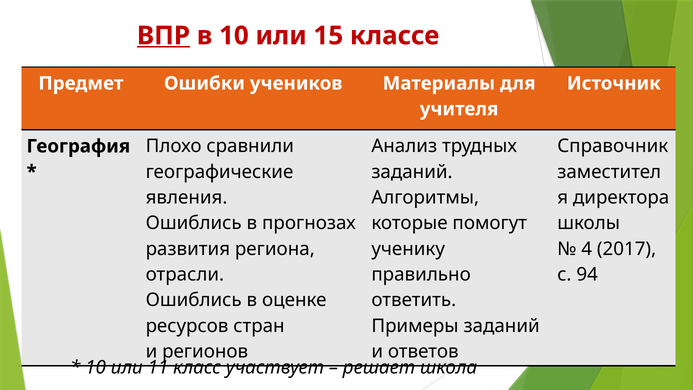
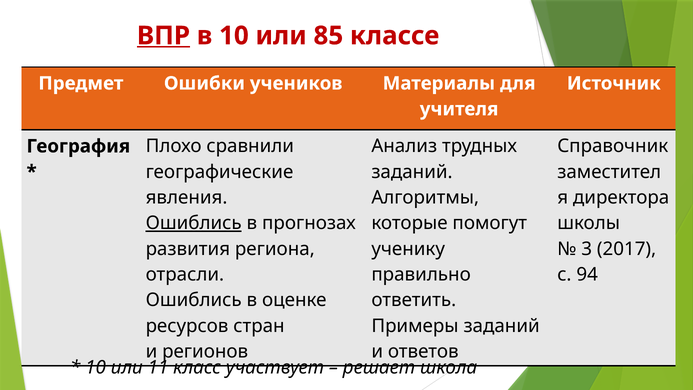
15: 15 -> 85
Ошиблись at (194, 223) underline: none -> present
4: 4 -> 3
